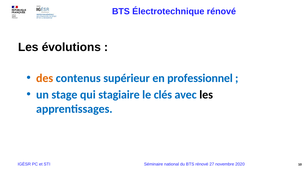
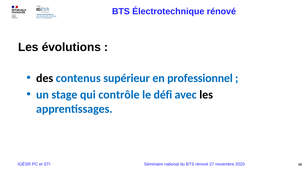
des colour: orange -> black
stagiaire: stagiaire -> contrôle
clés: clés -> défi
